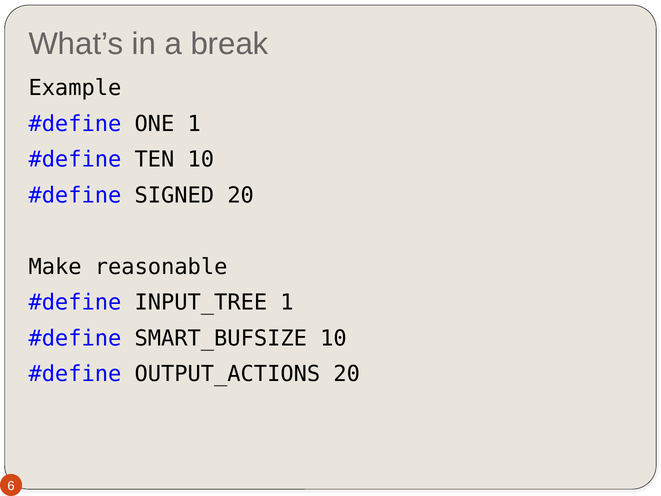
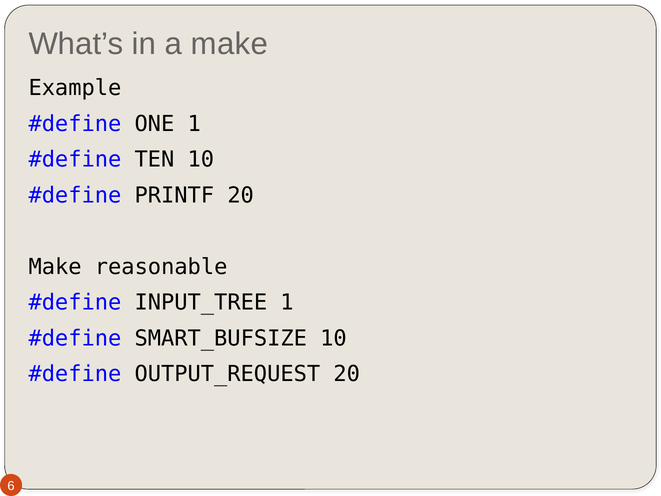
a break: break -> make
SIGNED: SIGNED -> PRINTF
OUTPUT_ACTIONS: OUTPUT_ACTIONS -> OUTPUT_REQUEST
